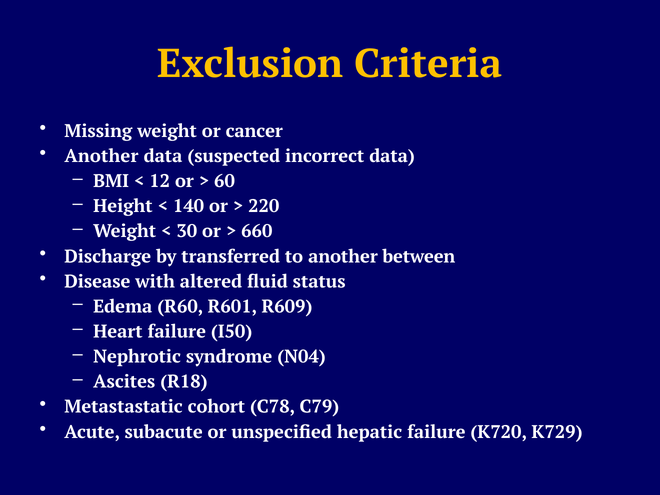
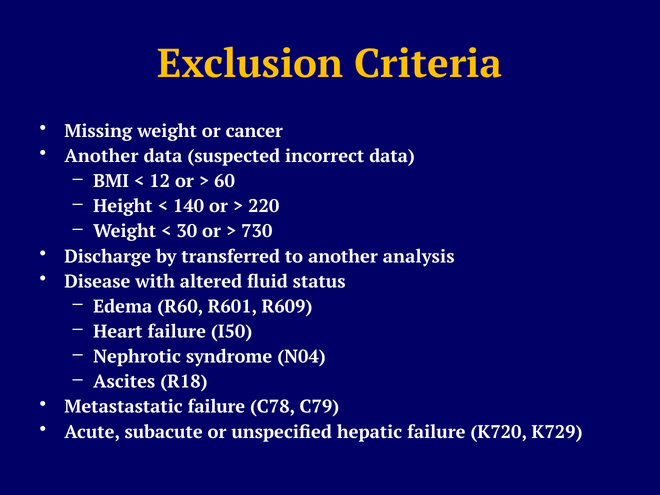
660: 660 -> 730
between: between -> analysis
Metastastatic cohort: cohort -> failure
